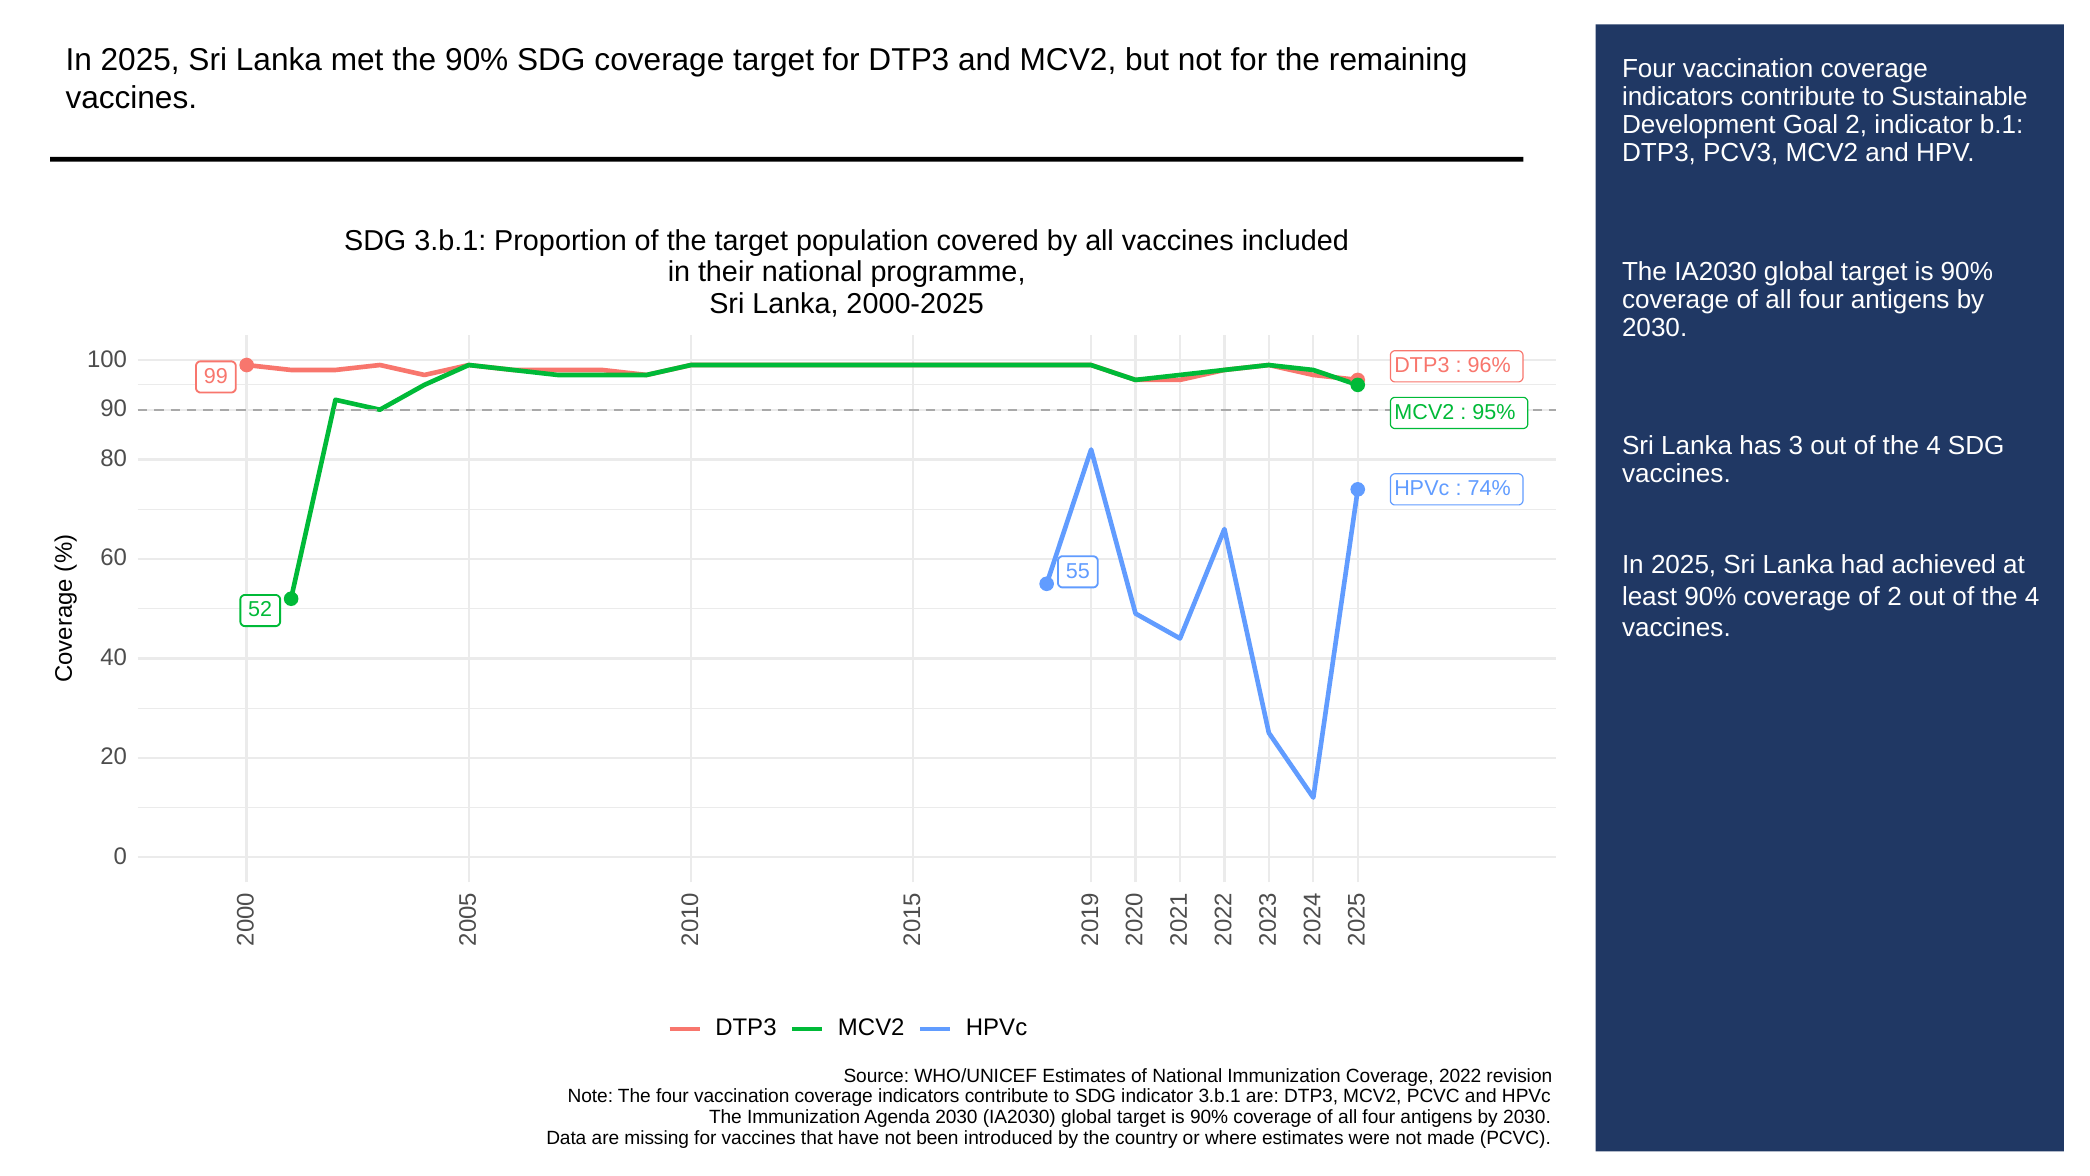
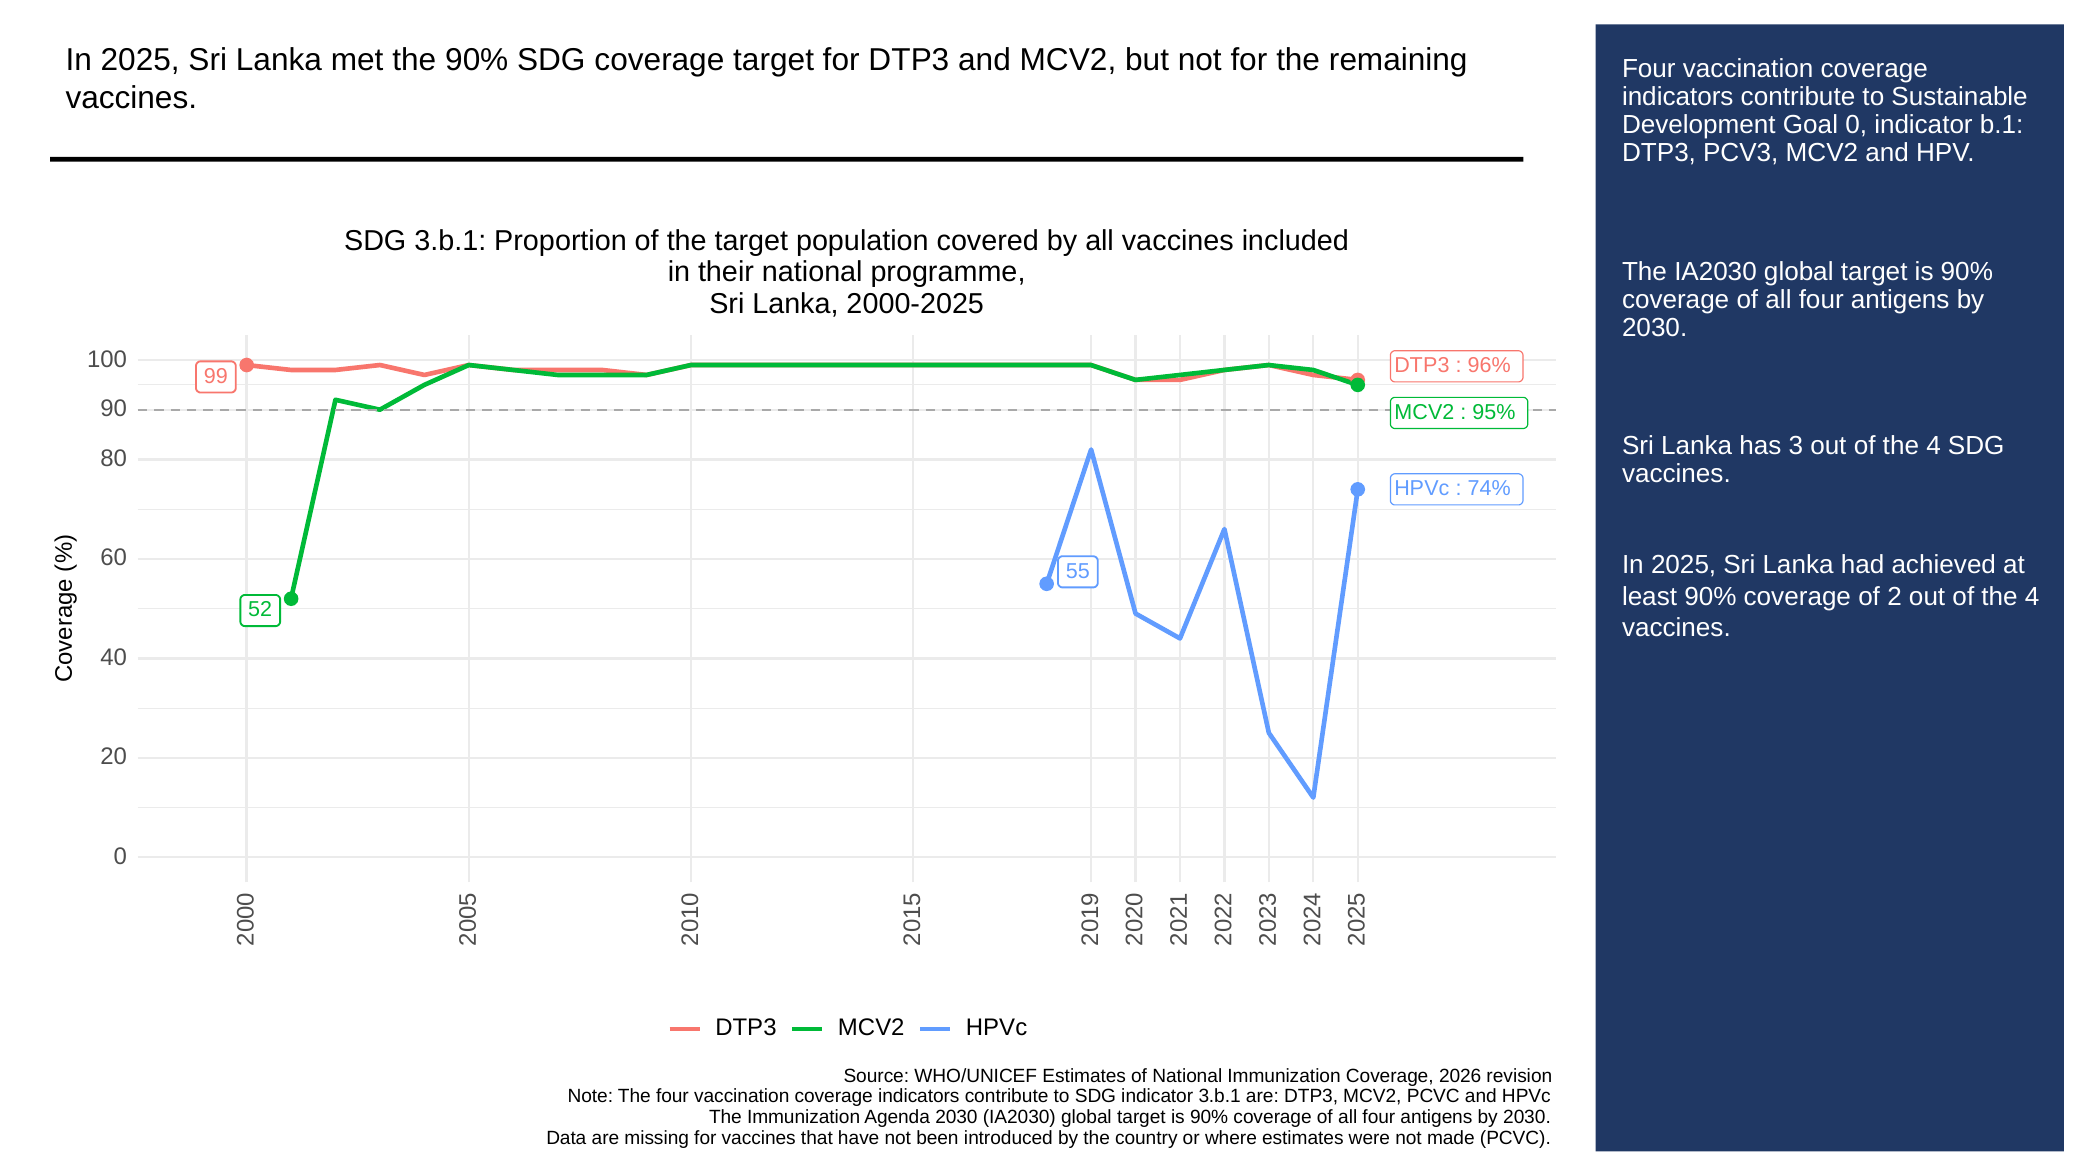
Goal 2: 2 -> 0
2022: 2022 -> 2026
